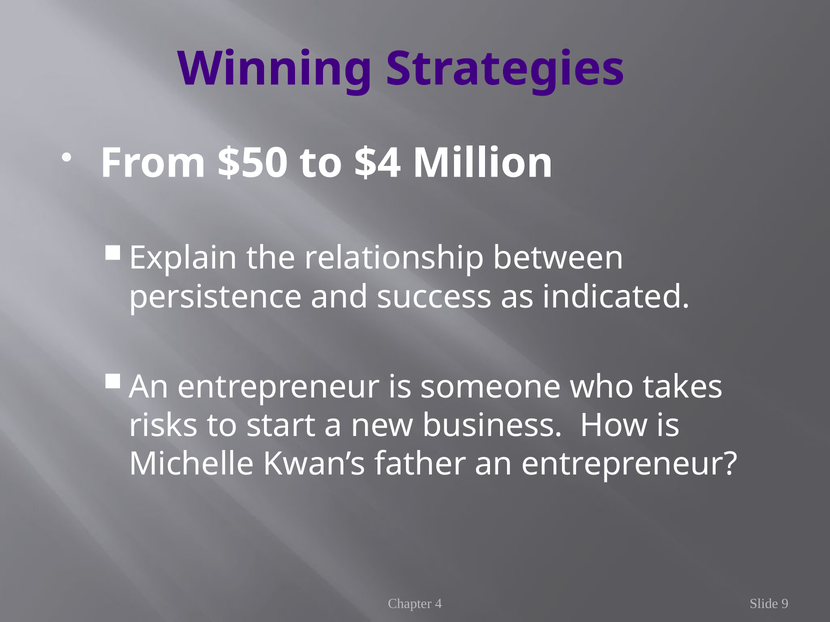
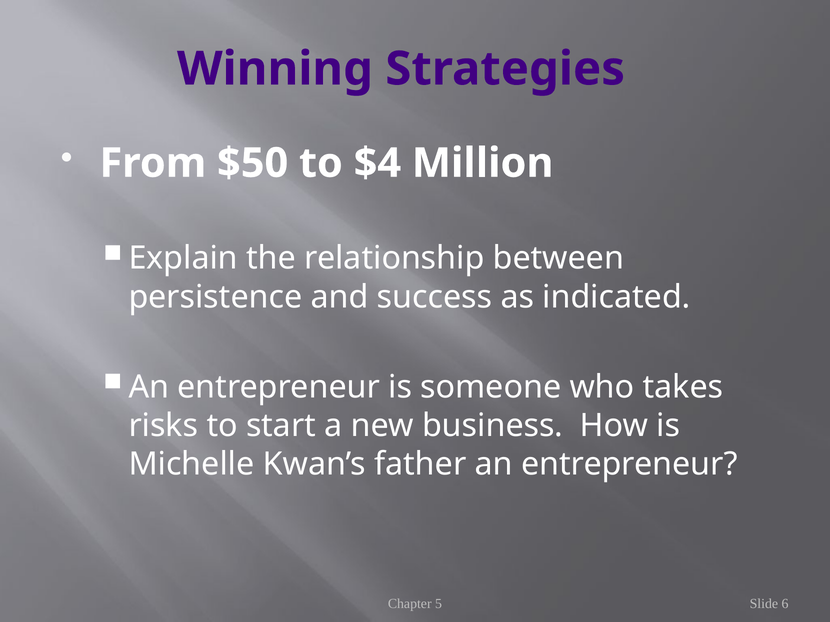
4: 4 -> 5
9: 9 -> 6
